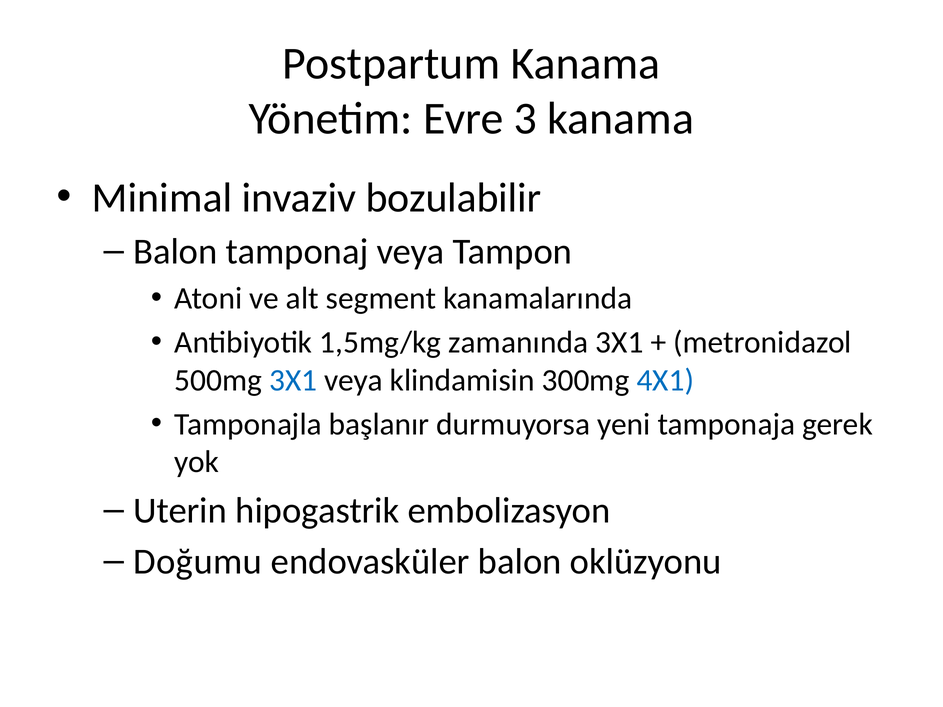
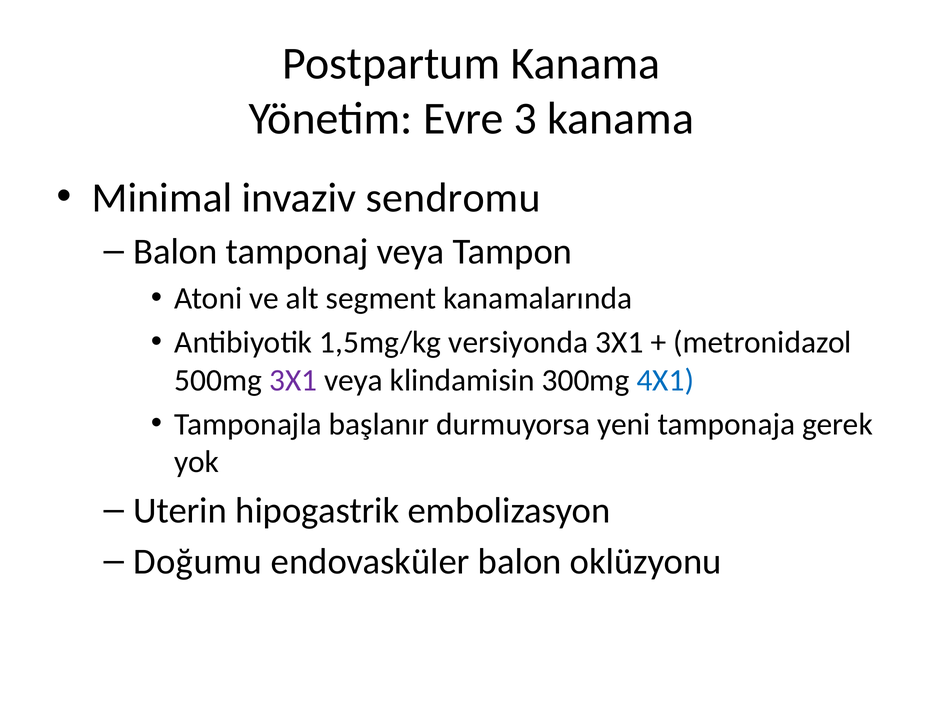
bozulabilir: bozulabilir -> sendromu
zamanında: zamanında -> versiyonda
3X1 at (293, 380) colour: blue -> purple
